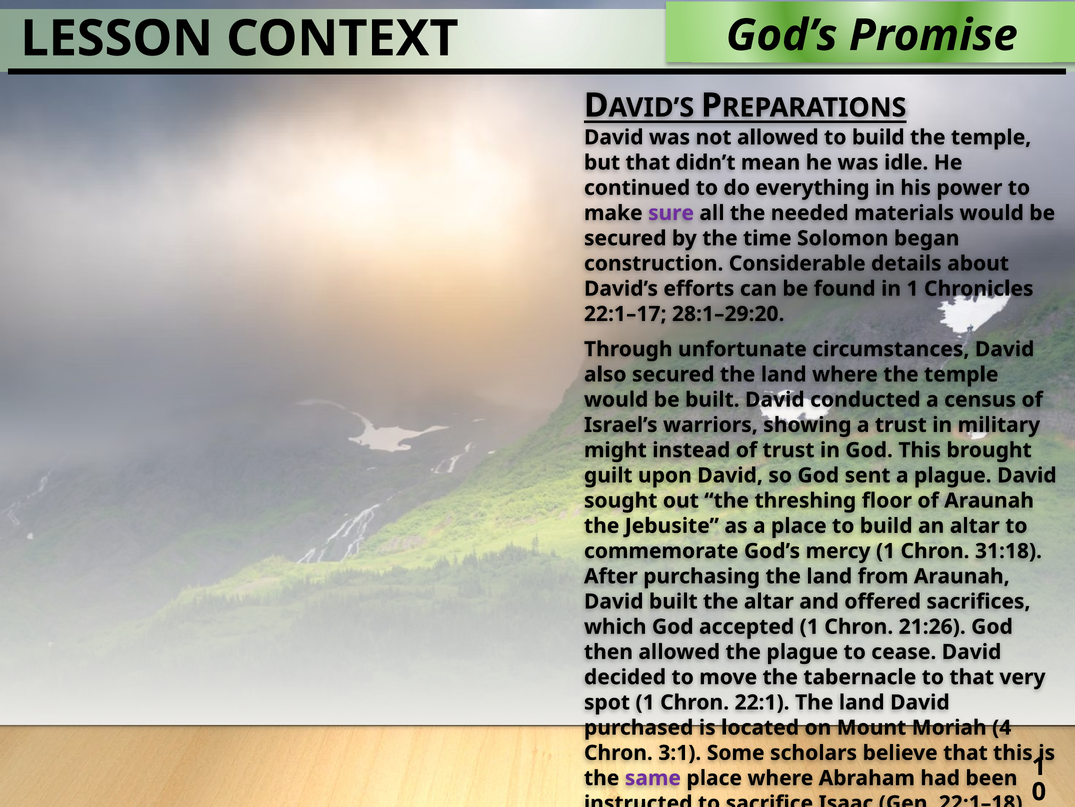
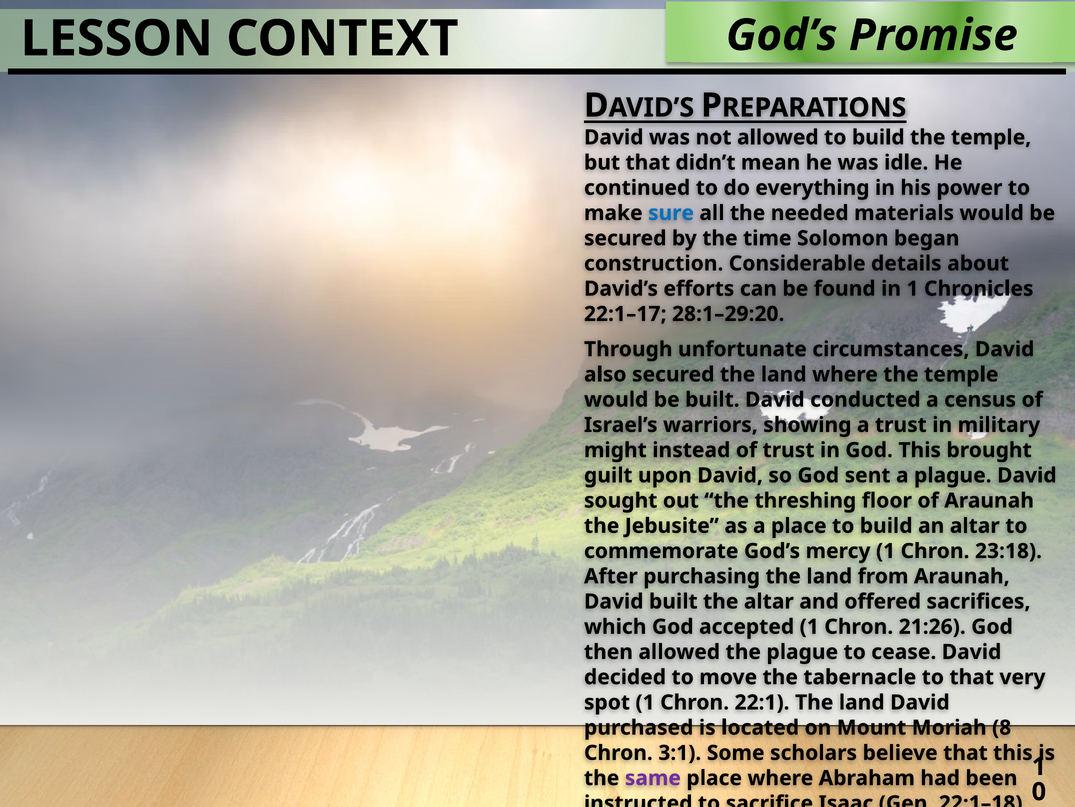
sure colour: purple -> blue
31:18: 31:18 -> 23:18
4: 4 -> 8
